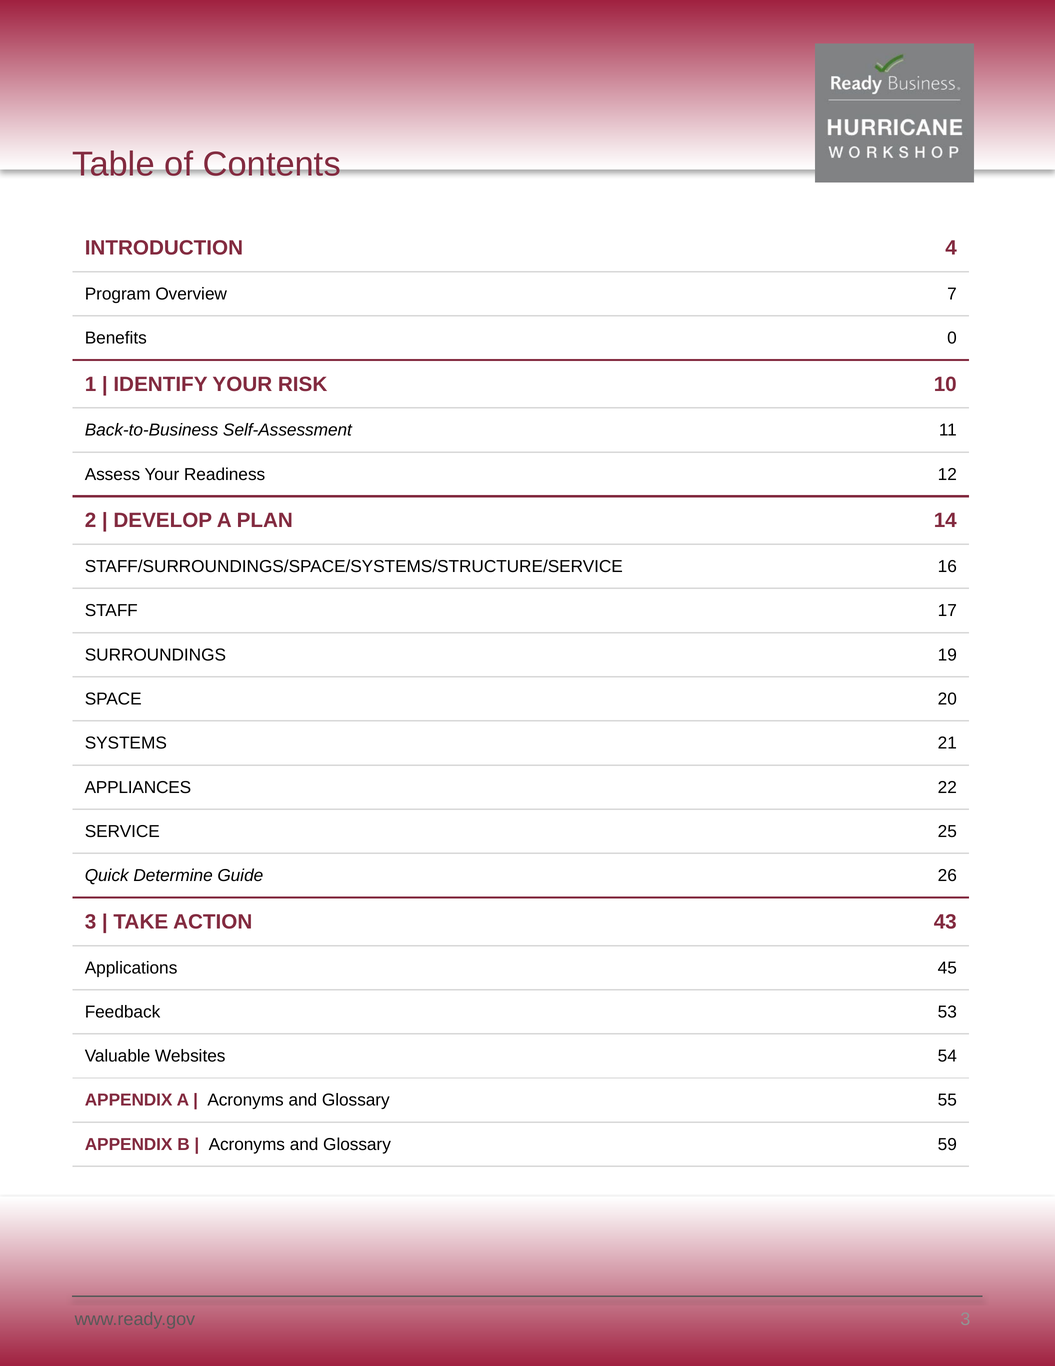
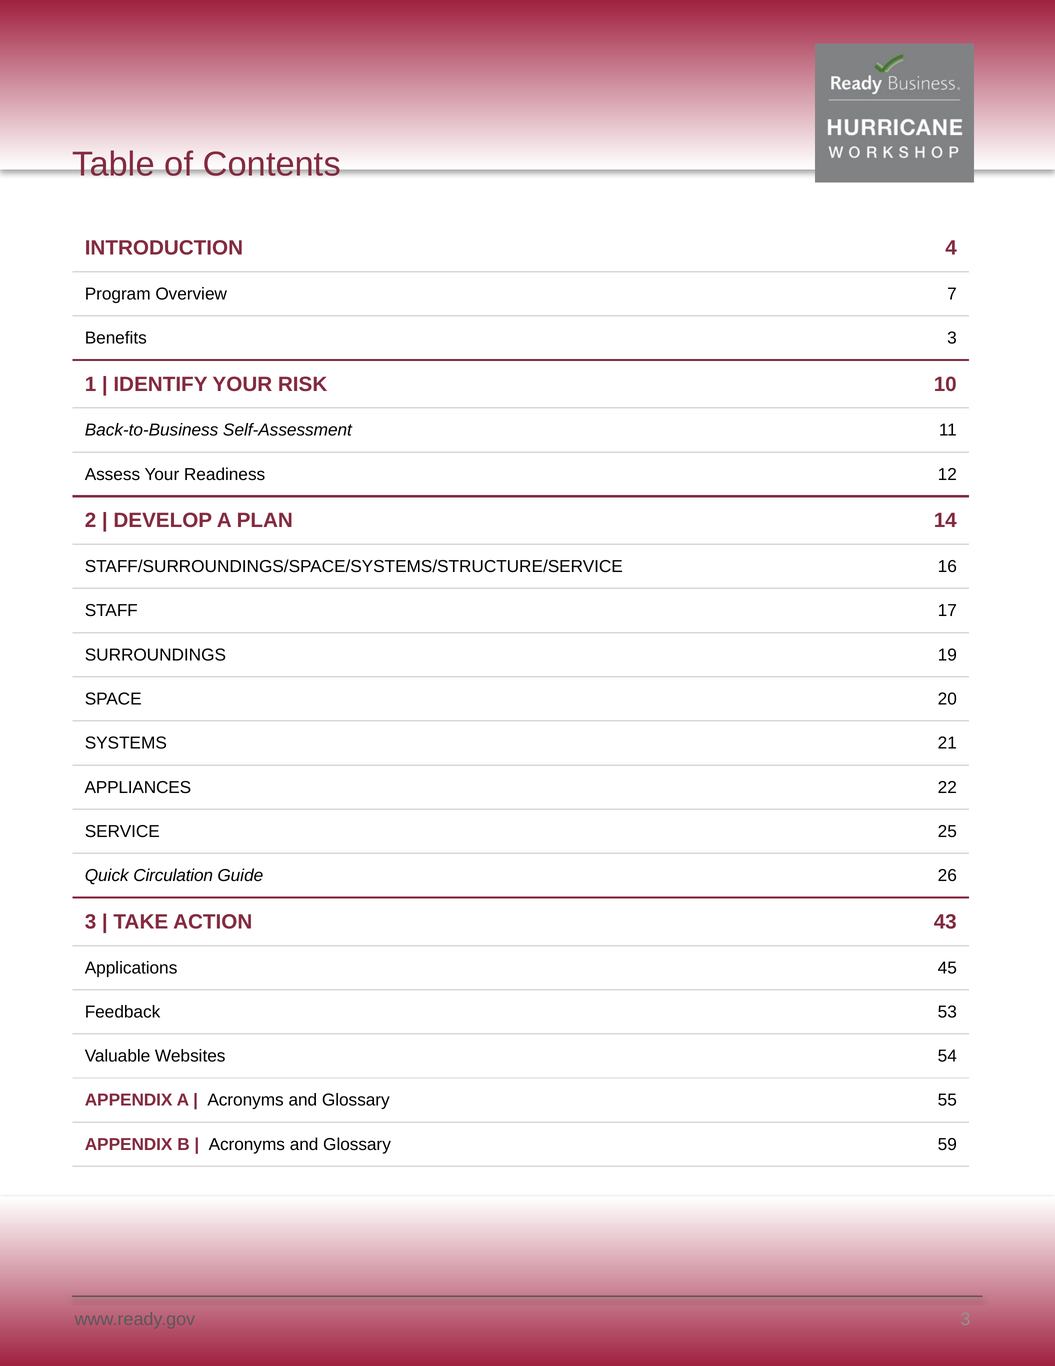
Benefits 0: 0 -> 3
Determine: Determine -> Circulation
